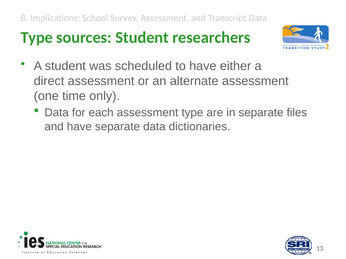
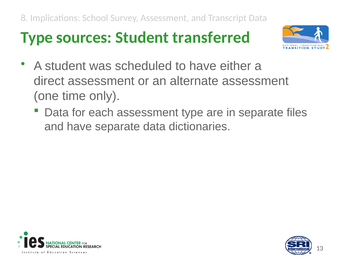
researchers: researchers -> transferred
